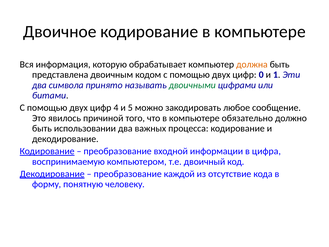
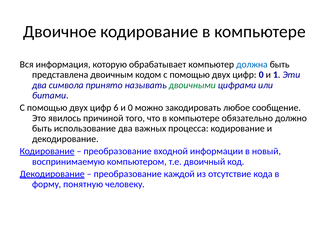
должна colour: orange -> blue
4: 4 -> 6
и 5: 5 -> 0
использовании: использовании -> использование
цифра: цифра -> новый
